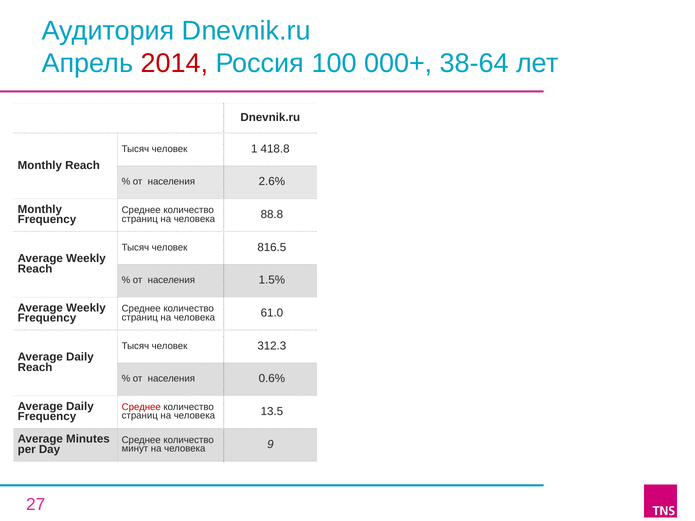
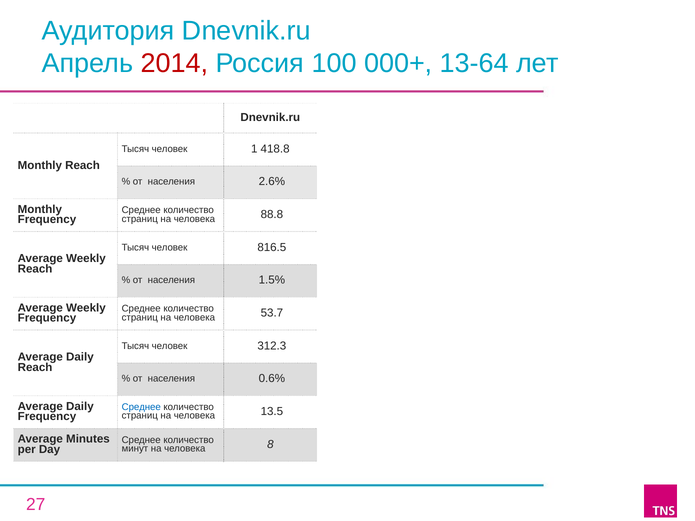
38-64: 38-64 -> 13-64
61.0: 61.0 -> 53.7
Среднее at (141, 407) colour: red -> blue
9: 9 -> 8
